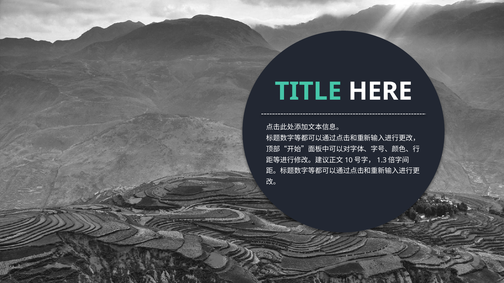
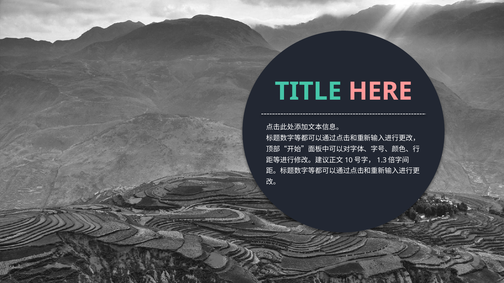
HERE colour: white -> pink
